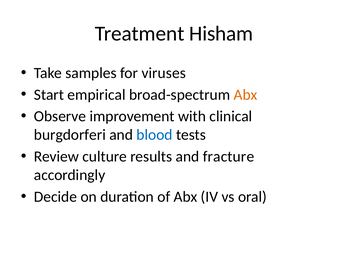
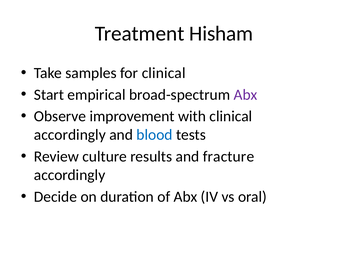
for viruses: viruses -> clinical
Abx at (245, 95) colour: orange -> purple
burgdorferi at (70, 135): burgdorferi -> accordingly
